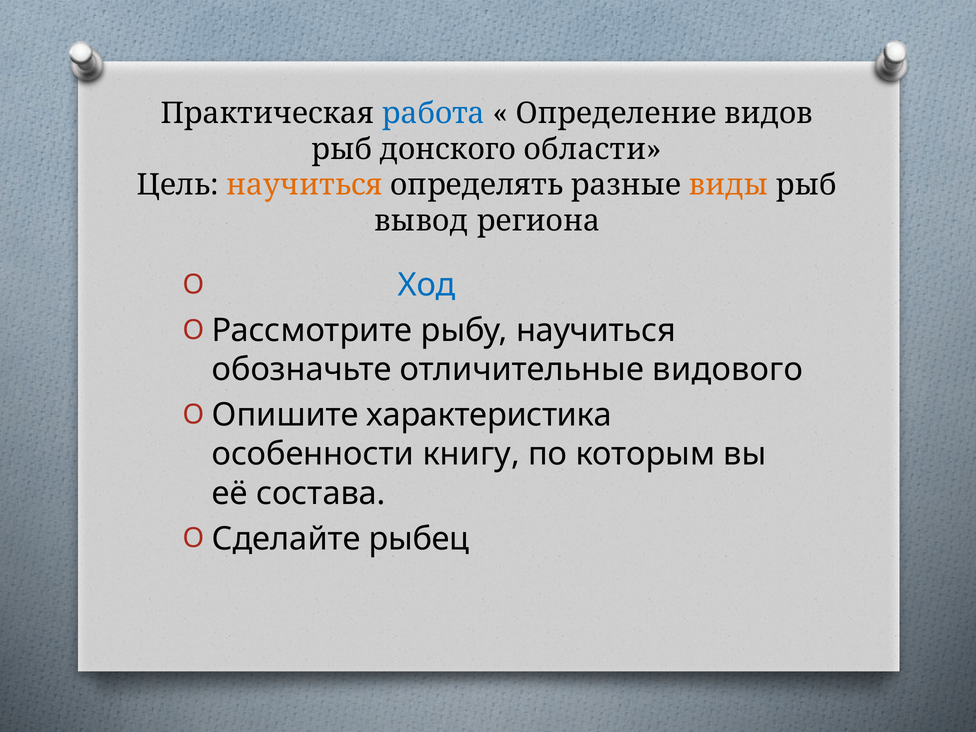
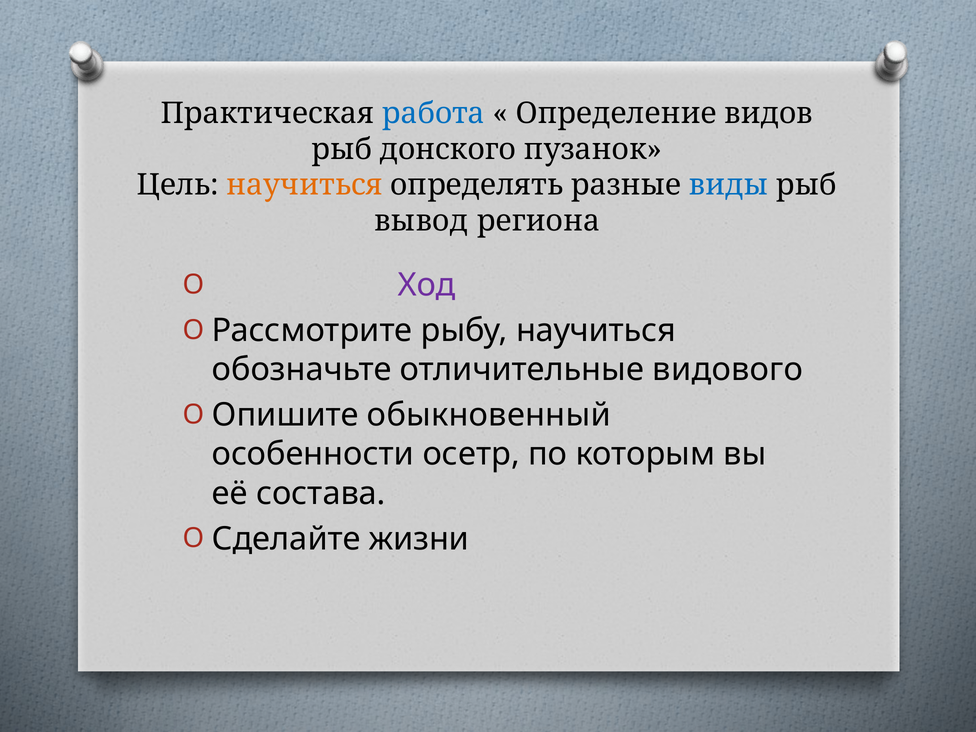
области: области -> пузанок
виды colour: orange -> blue
Ход colour: blue -> purple
характеристика: характеристика -> обыкновенный
книгу: книгу -> осетр
рыбец: рыбец -> жизни
